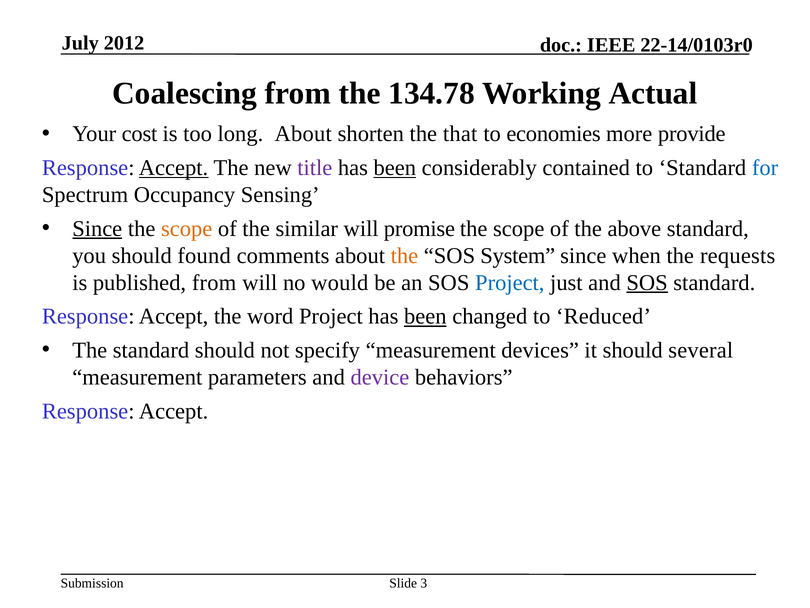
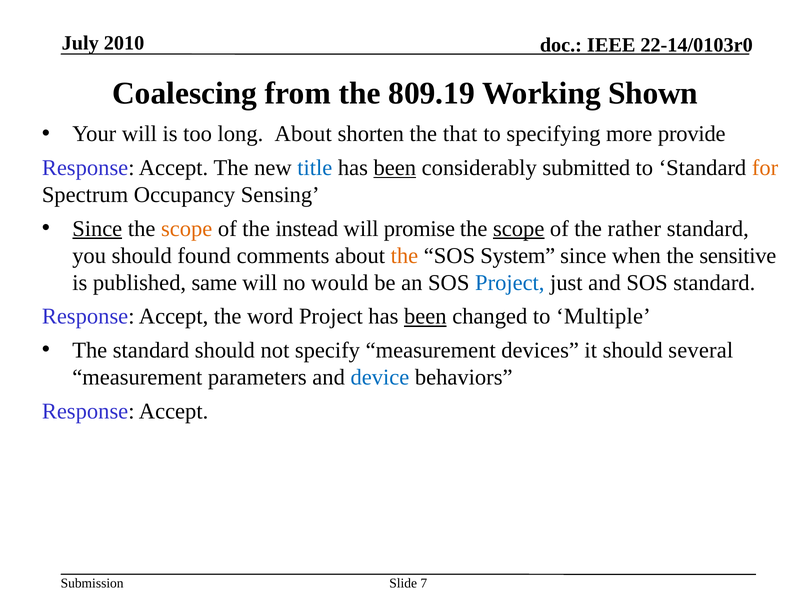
2012: 2012 -> 2010
134.78: 134.78 -> 809.19
Actual: Actual -> Shown
Your cost: cost -> will
economies: economies -> specifying
Accept at (174, 168) underline: present -> none
title colour: purple -> blue
contained: contained -> submitted
for colour: blue -> orange
similar: similar -> instead
scope at (519, 228) underline: none -> present
above: above -> rather
requests: requests -> sensitive
published from: from -> same
SOS at (647, 282) underline: present -> none
Reduced: Reduced -> Multiple
device colour: purple -> blue
3: 3 -> 7
